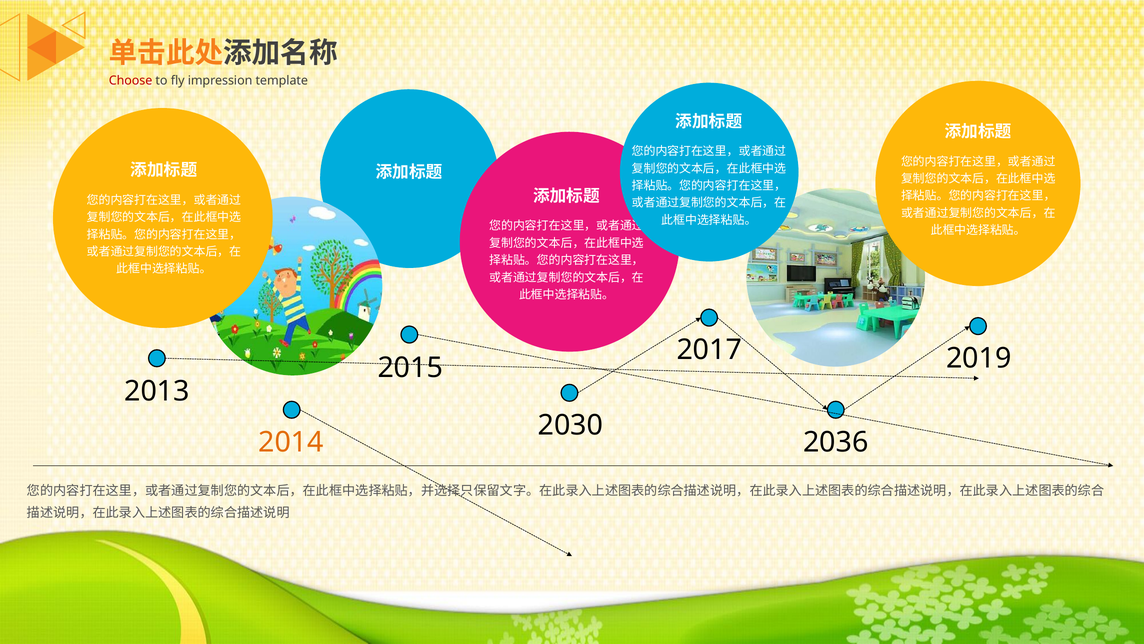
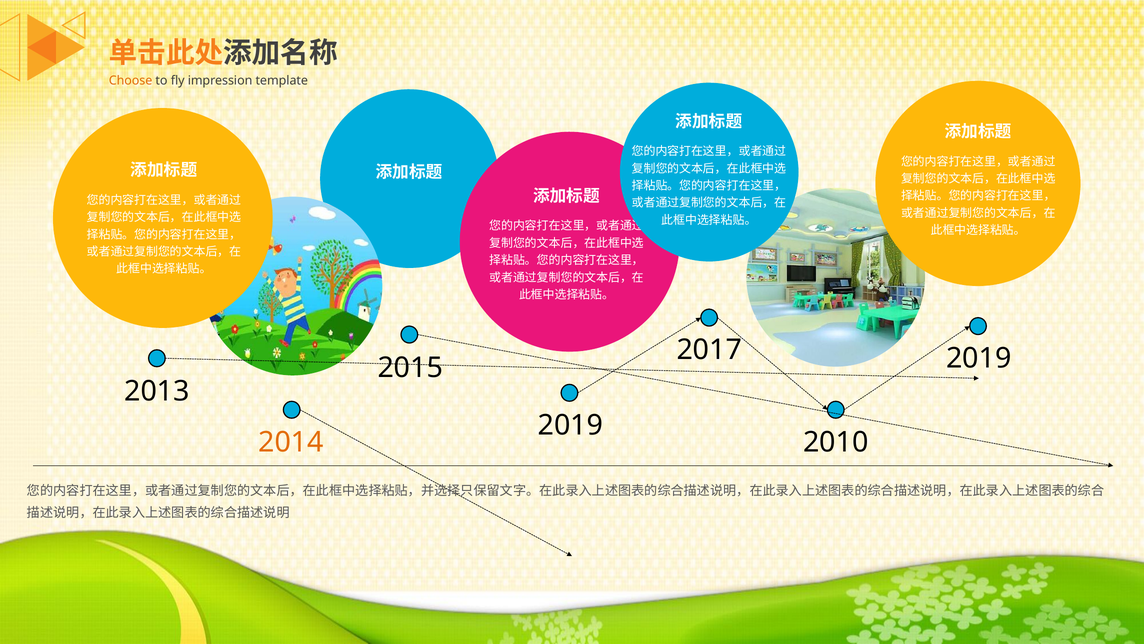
Choose colour: red -> orange
2030 at (570, 425): 2030 -> 2019
2036: 2036 -> 2010
